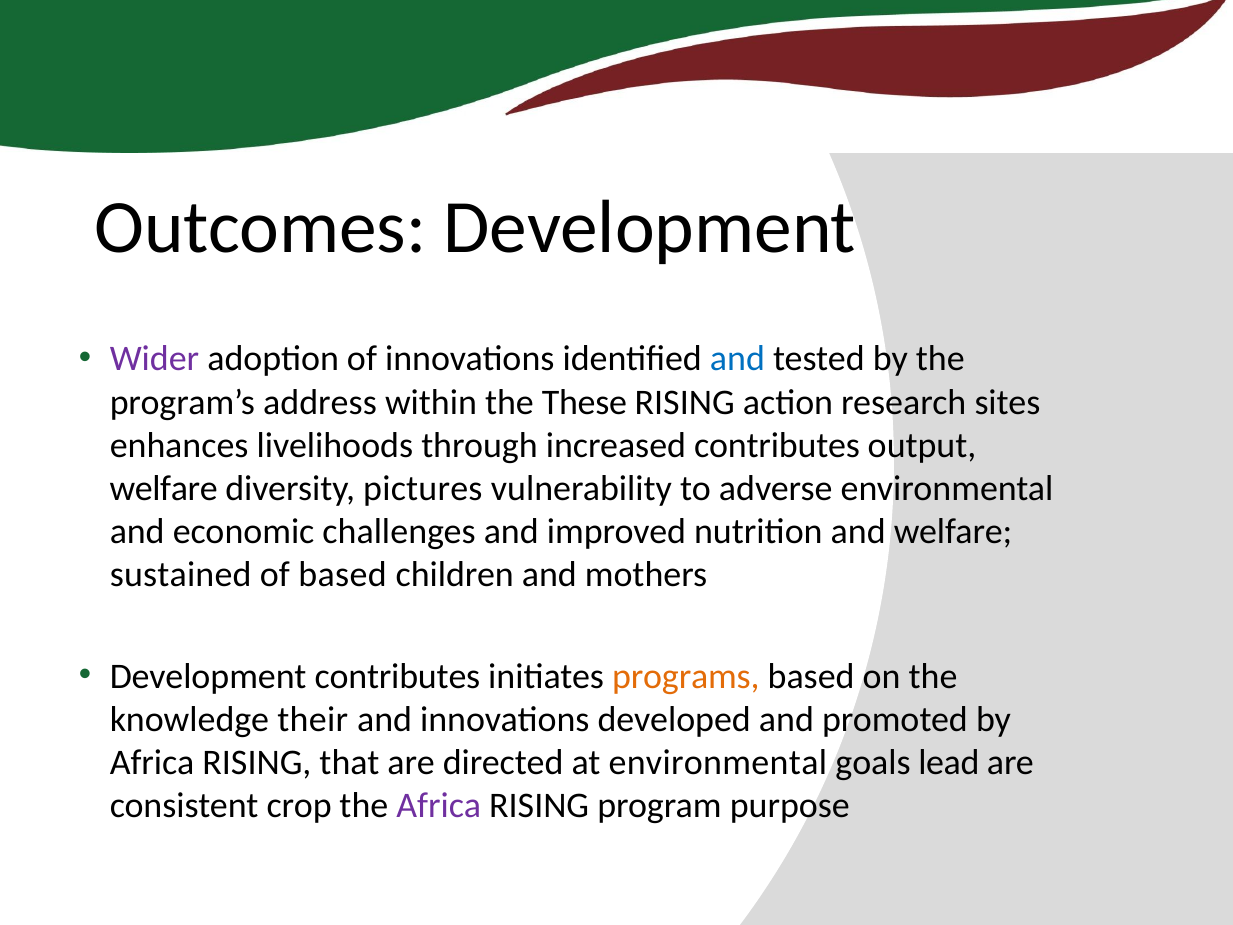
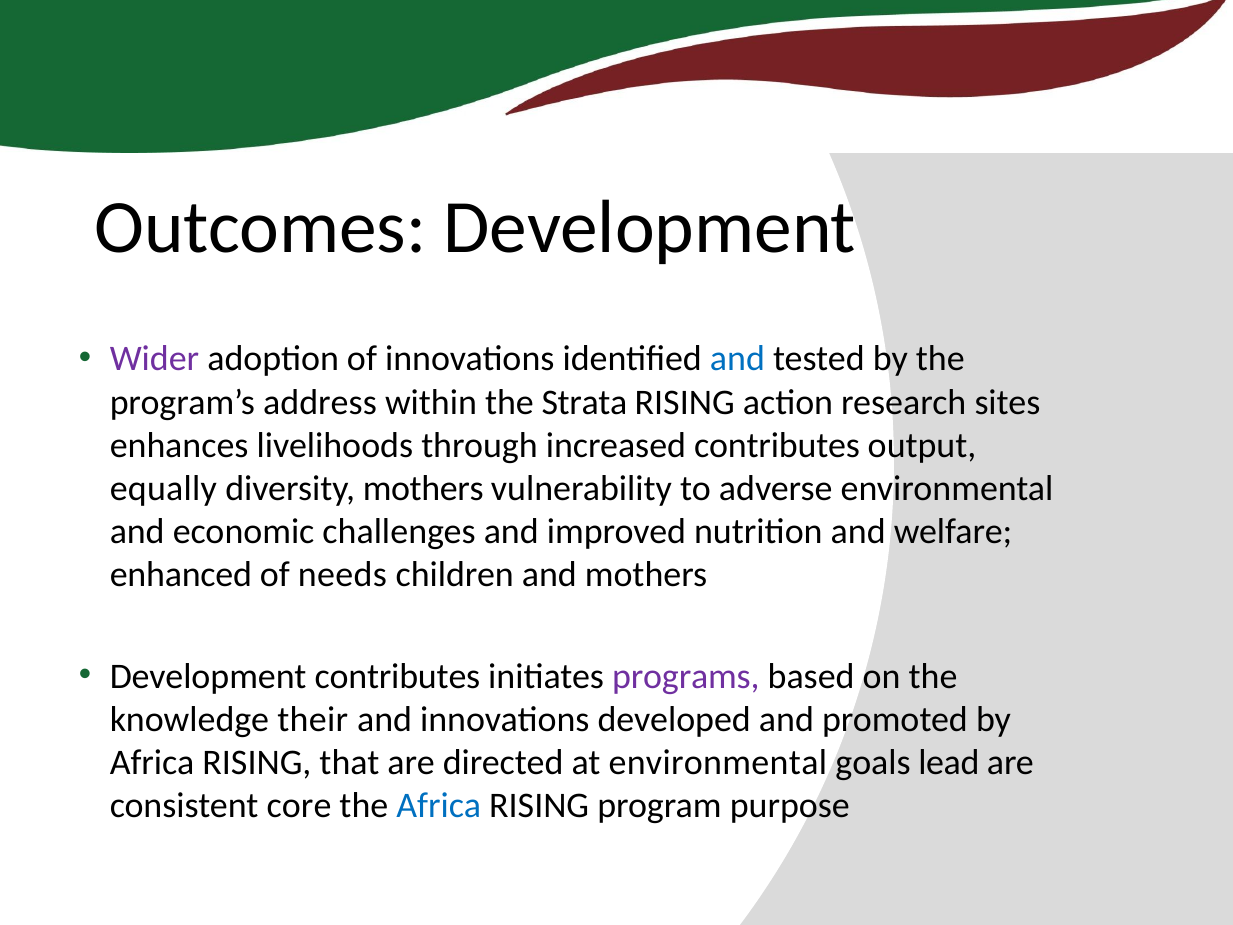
These: These -> Strata
welfare at (164, 488): welfare -> equally
diversity pictures: pictures -> mothers
sustained: sustained -> enhanced
of based: based -> needs
programs colour: orange -> purple
crop: crop -> core
Africa at (439, 806) colour: purple -> blue
